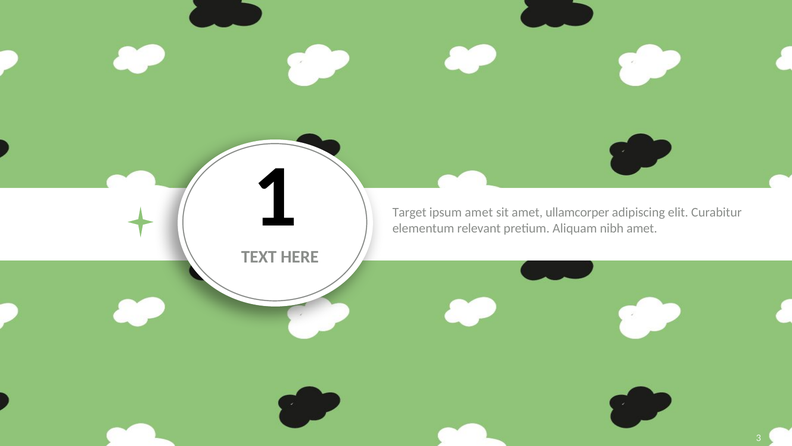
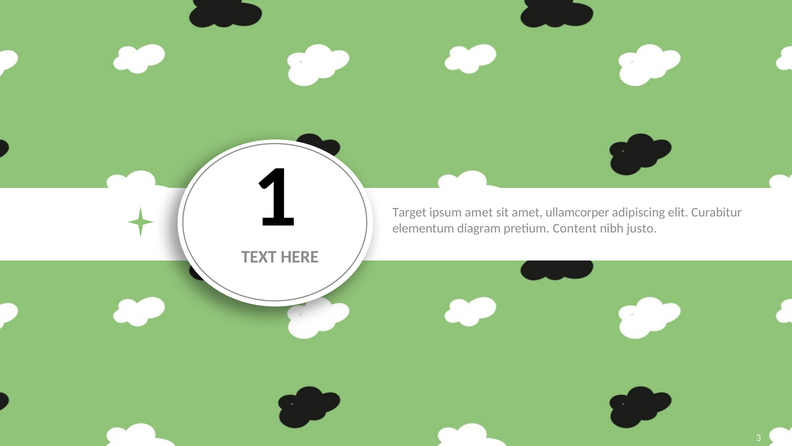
relevant: relevant -> diagram
Aliquam: Aliquam -> Content
nibh amet: amet -> justo
